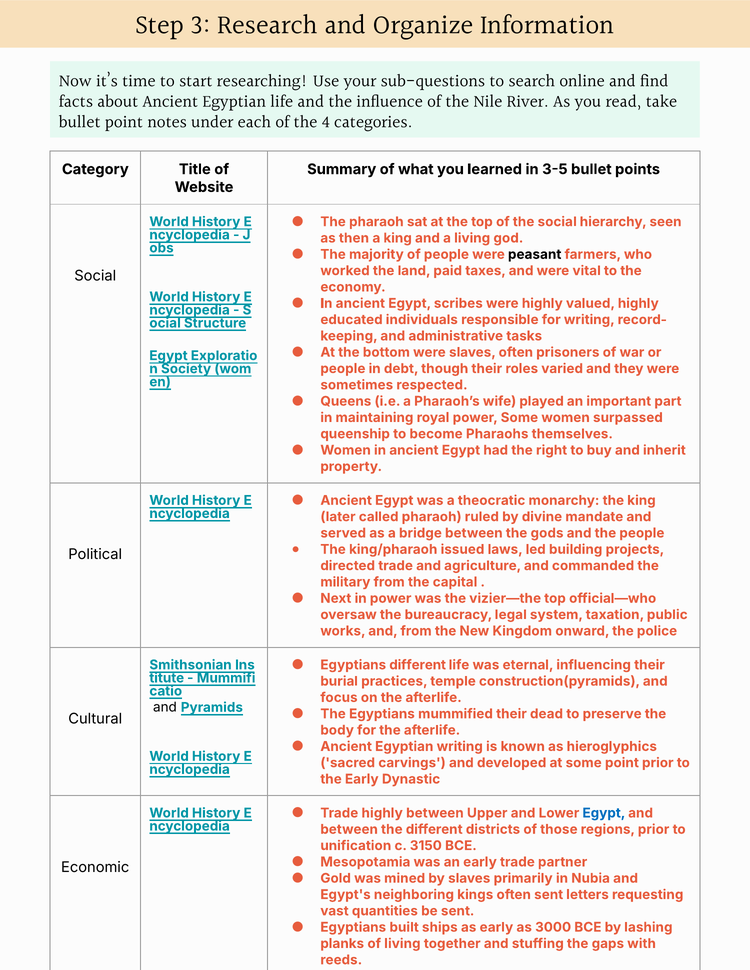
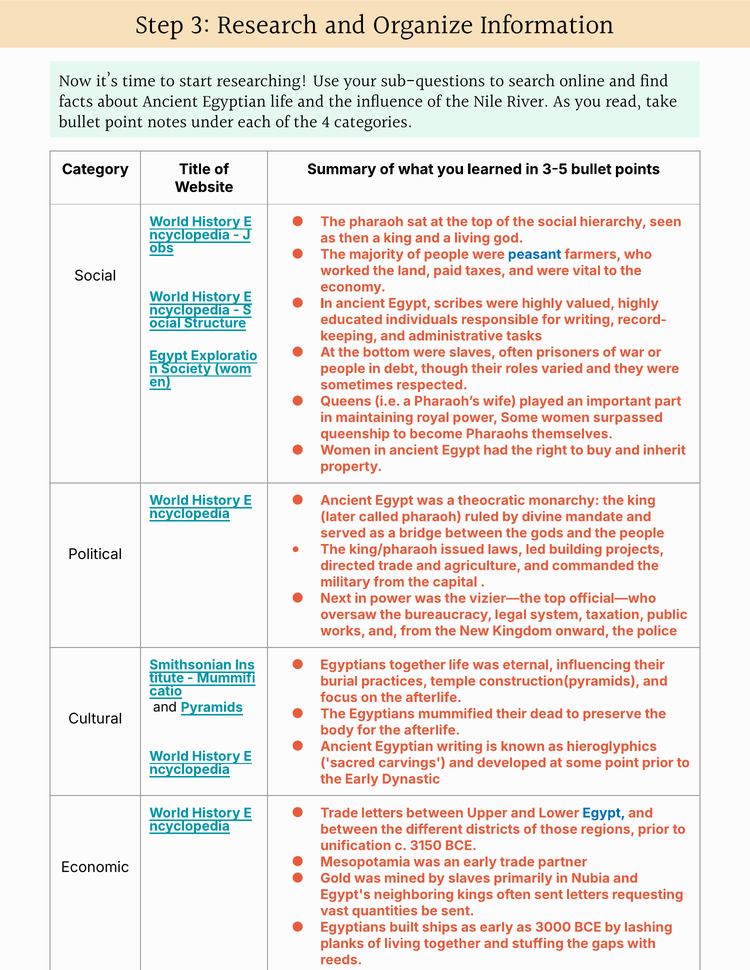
peasant colour: black -> blue
Egyptians different: different -> together
Trade highly: highly -> letters
